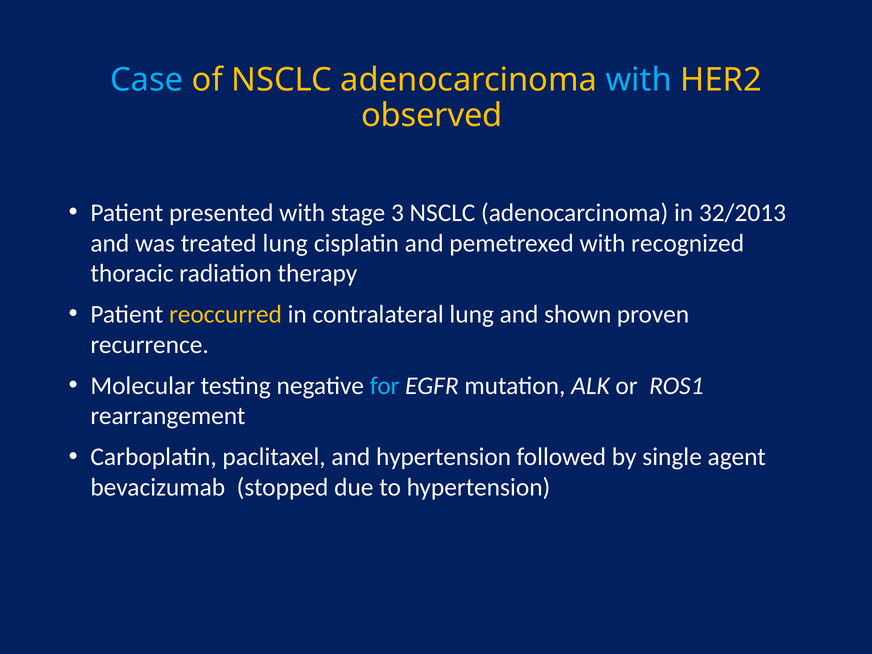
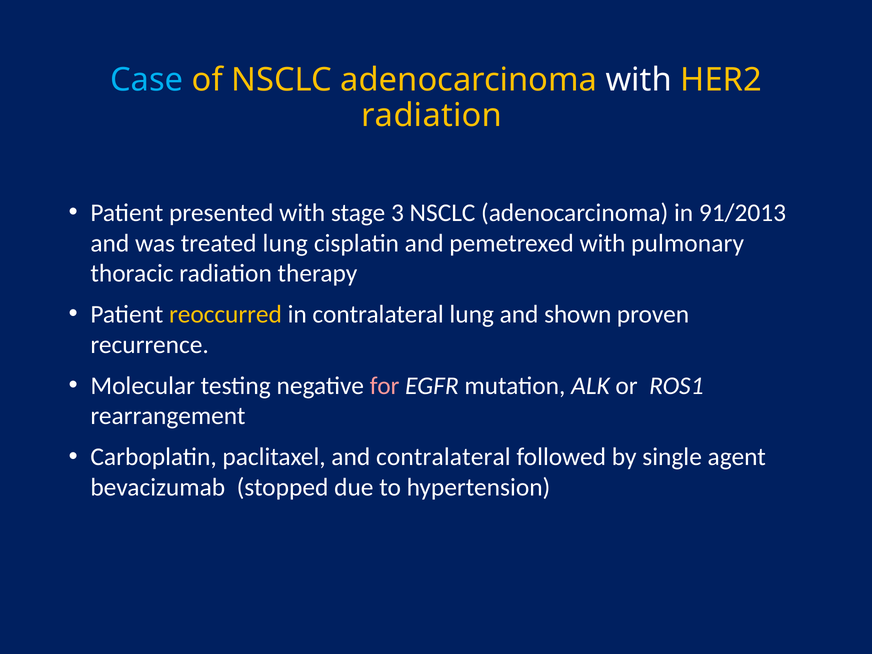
with at (639, 80) colour: light blue -> white
observed at (432, 115): observed -> radiation
32/2013: 32/2013 -> 91/2013
recognized: recognized -> pulmonary
for colour: light blue -> pink
and hypertension: hypertension -> contralateral
